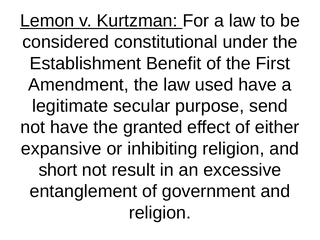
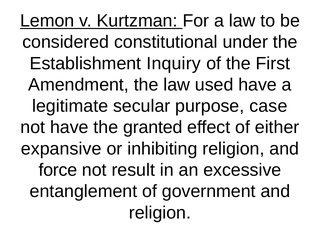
Benefit: Benefit -> Inquiry
send: send -> case
short: short -> force
